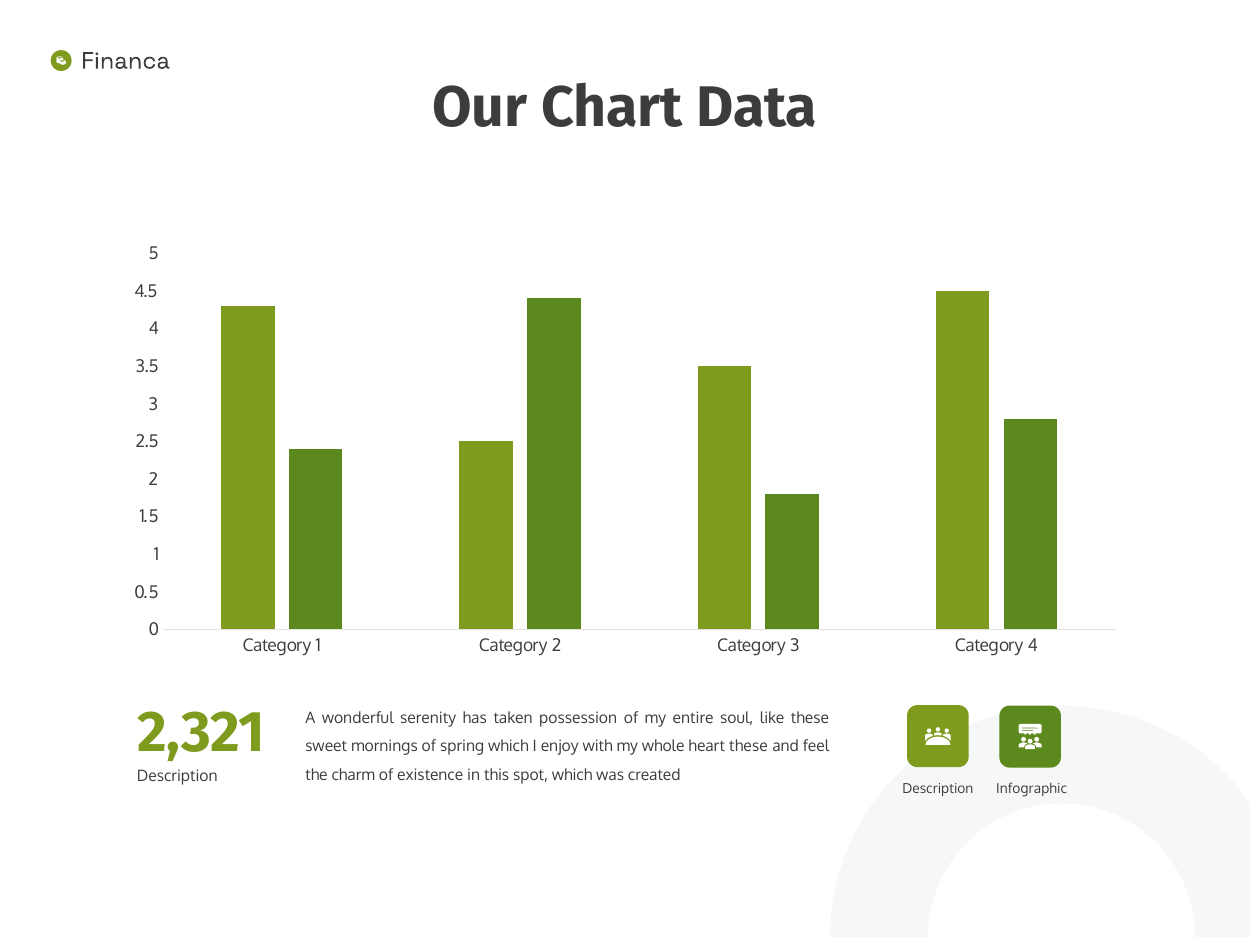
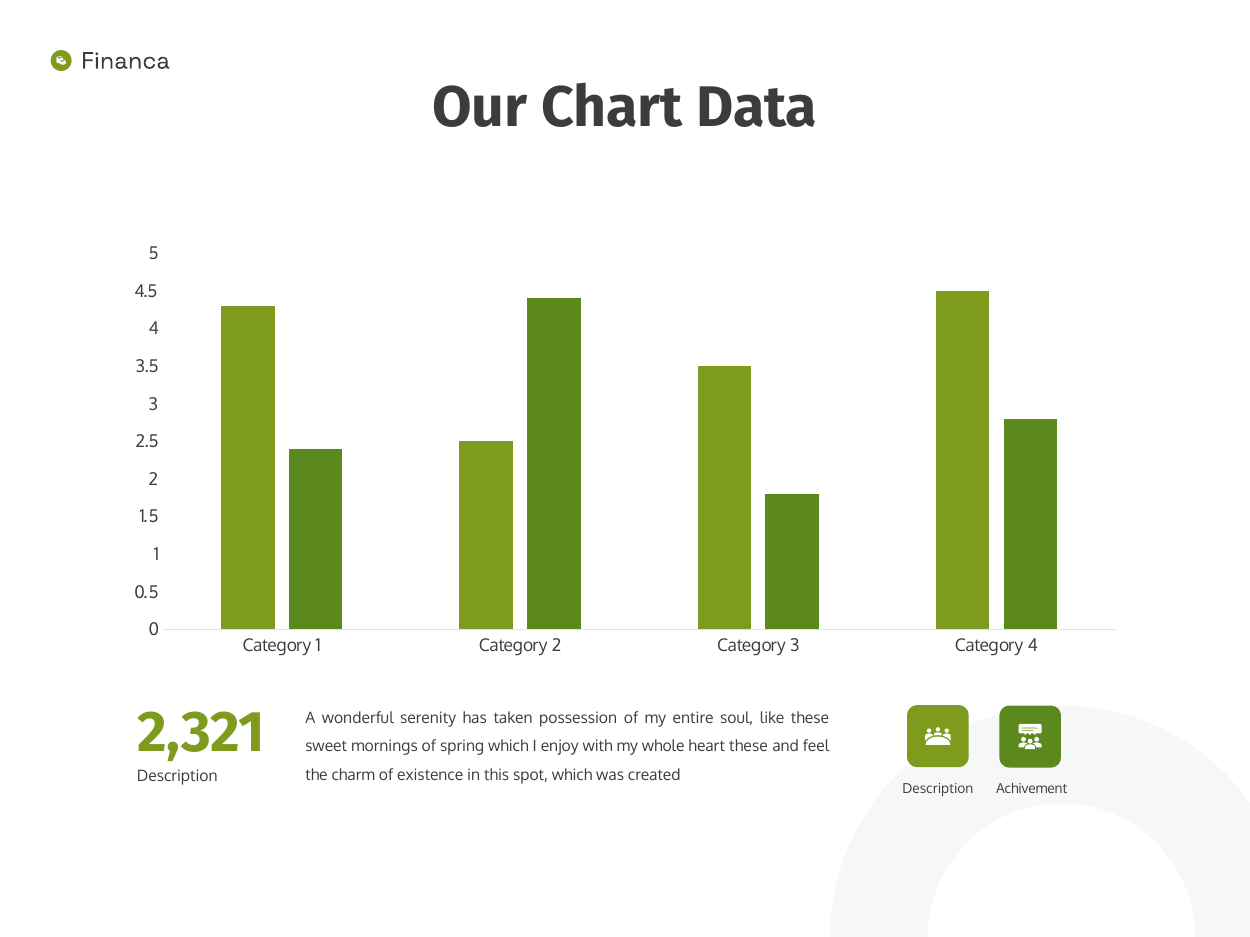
Infographic: Infographic -> Achivement
